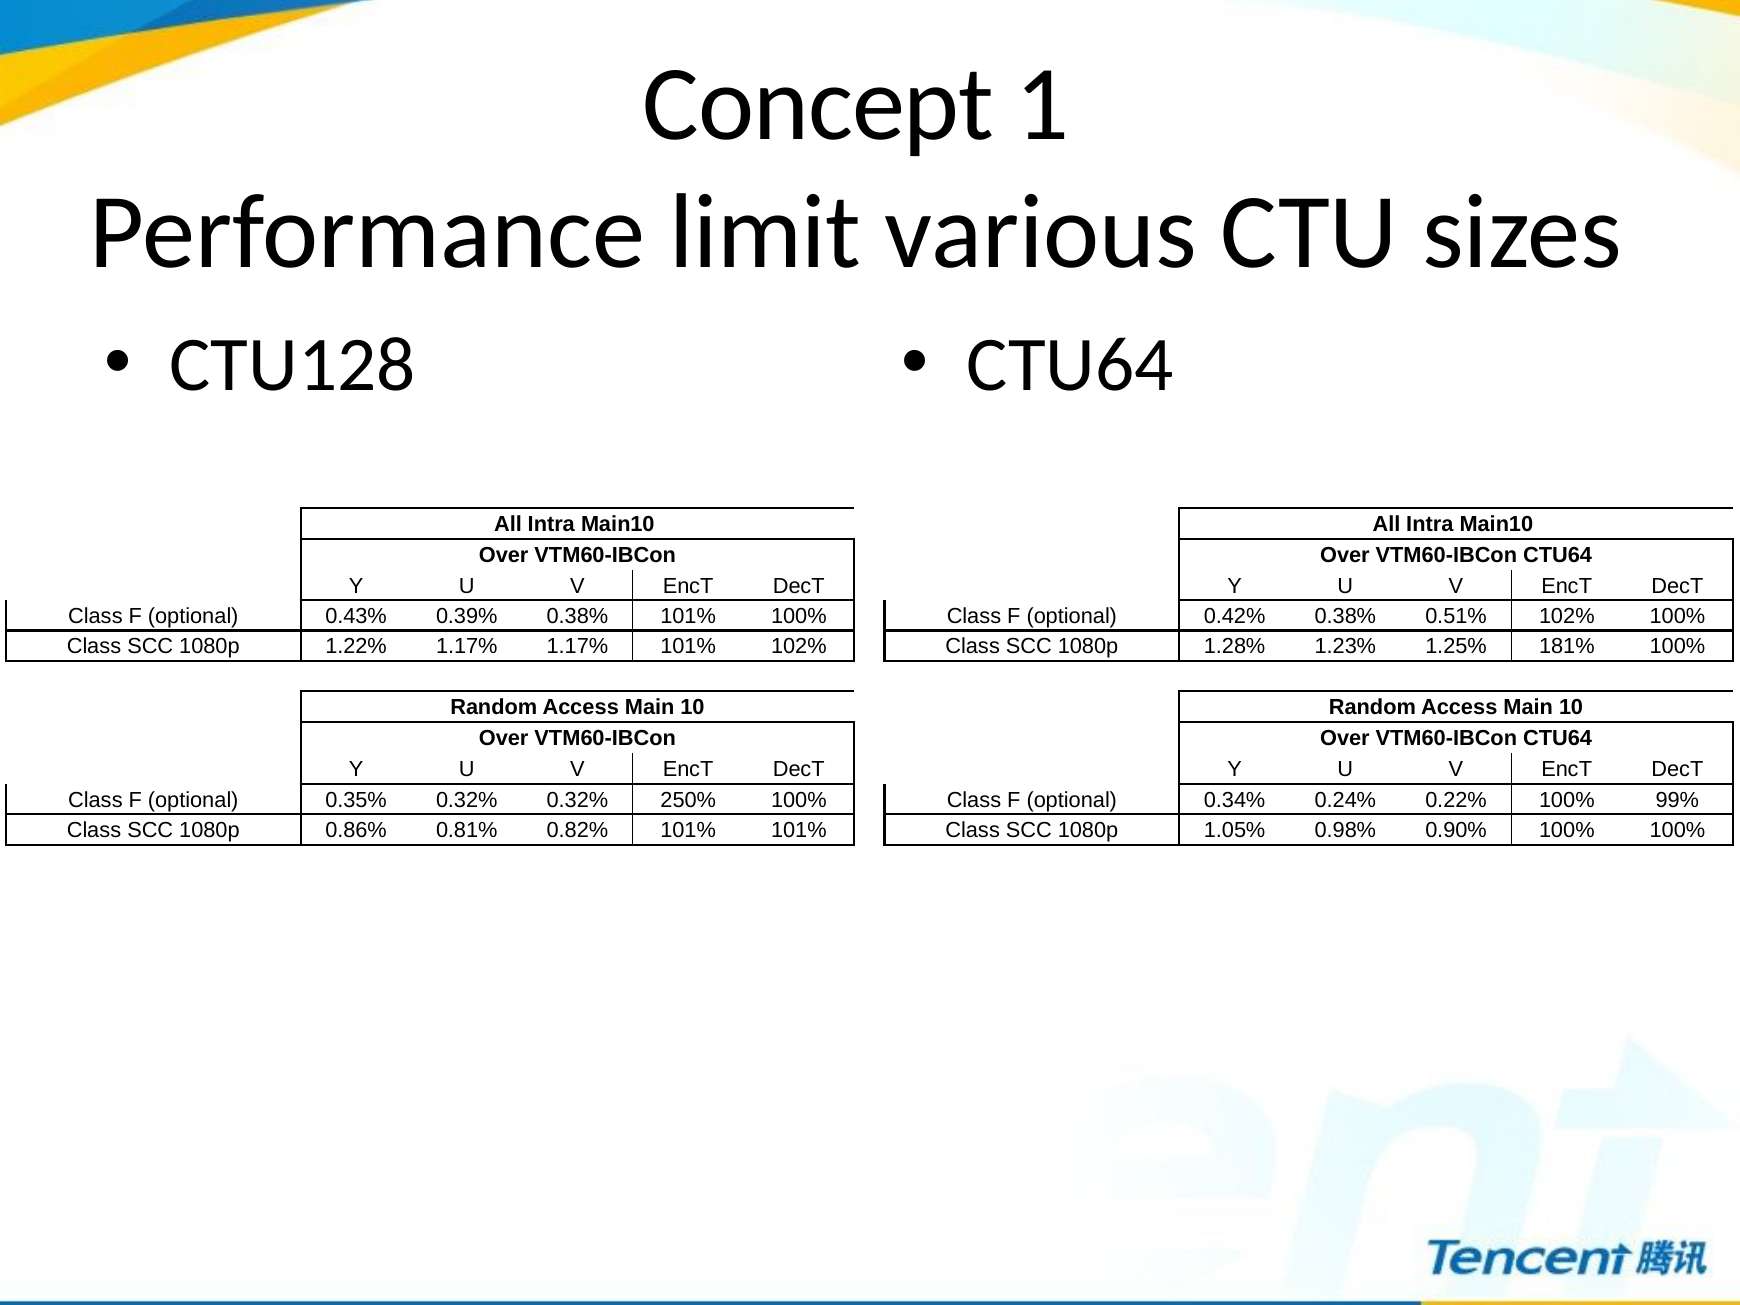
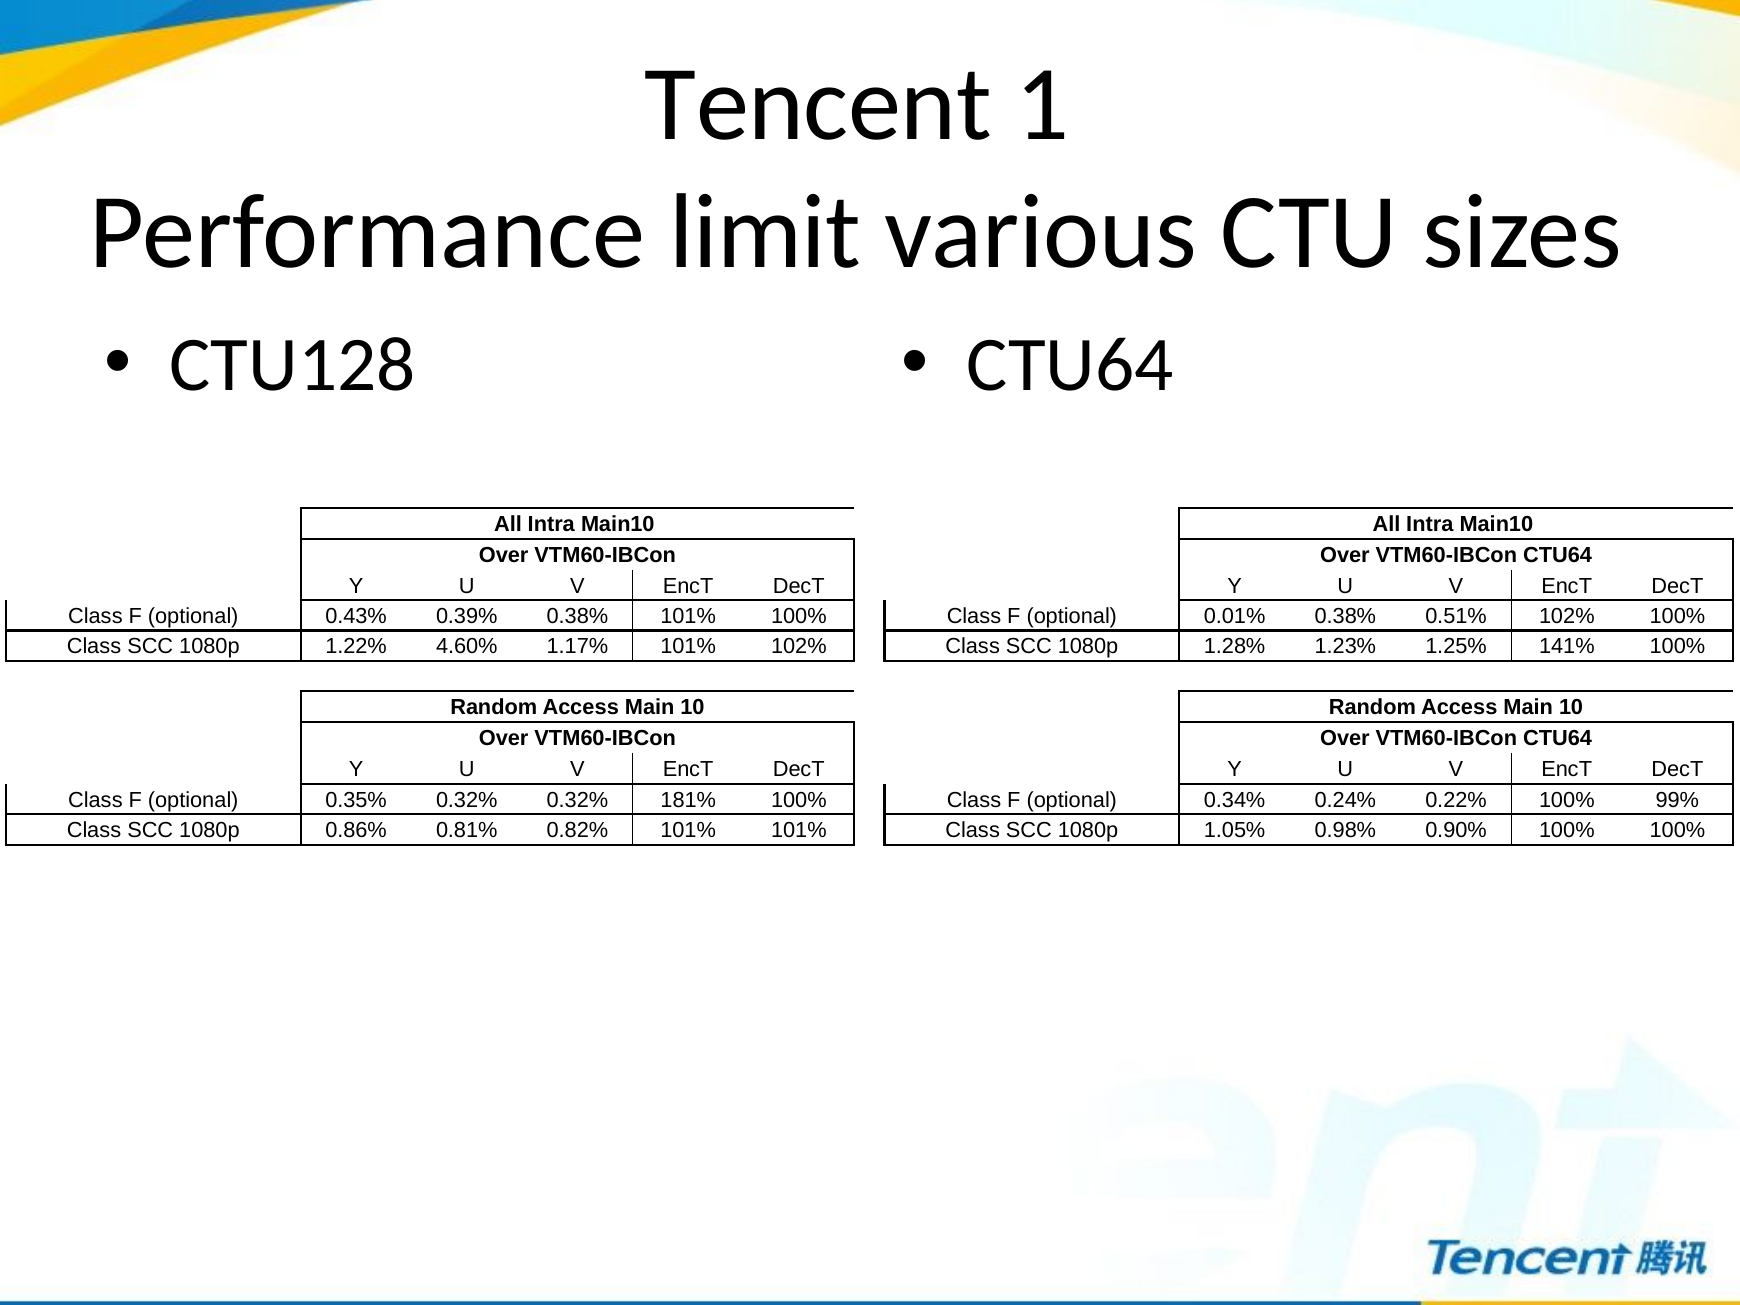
Concept: Concept -> Tencent
0.42%: 0.42% -> 0.01%
1.22% 1.17%: 1.17% -> 4.60%
181%: 181% -> 141%
250%: 250% -> 181%
